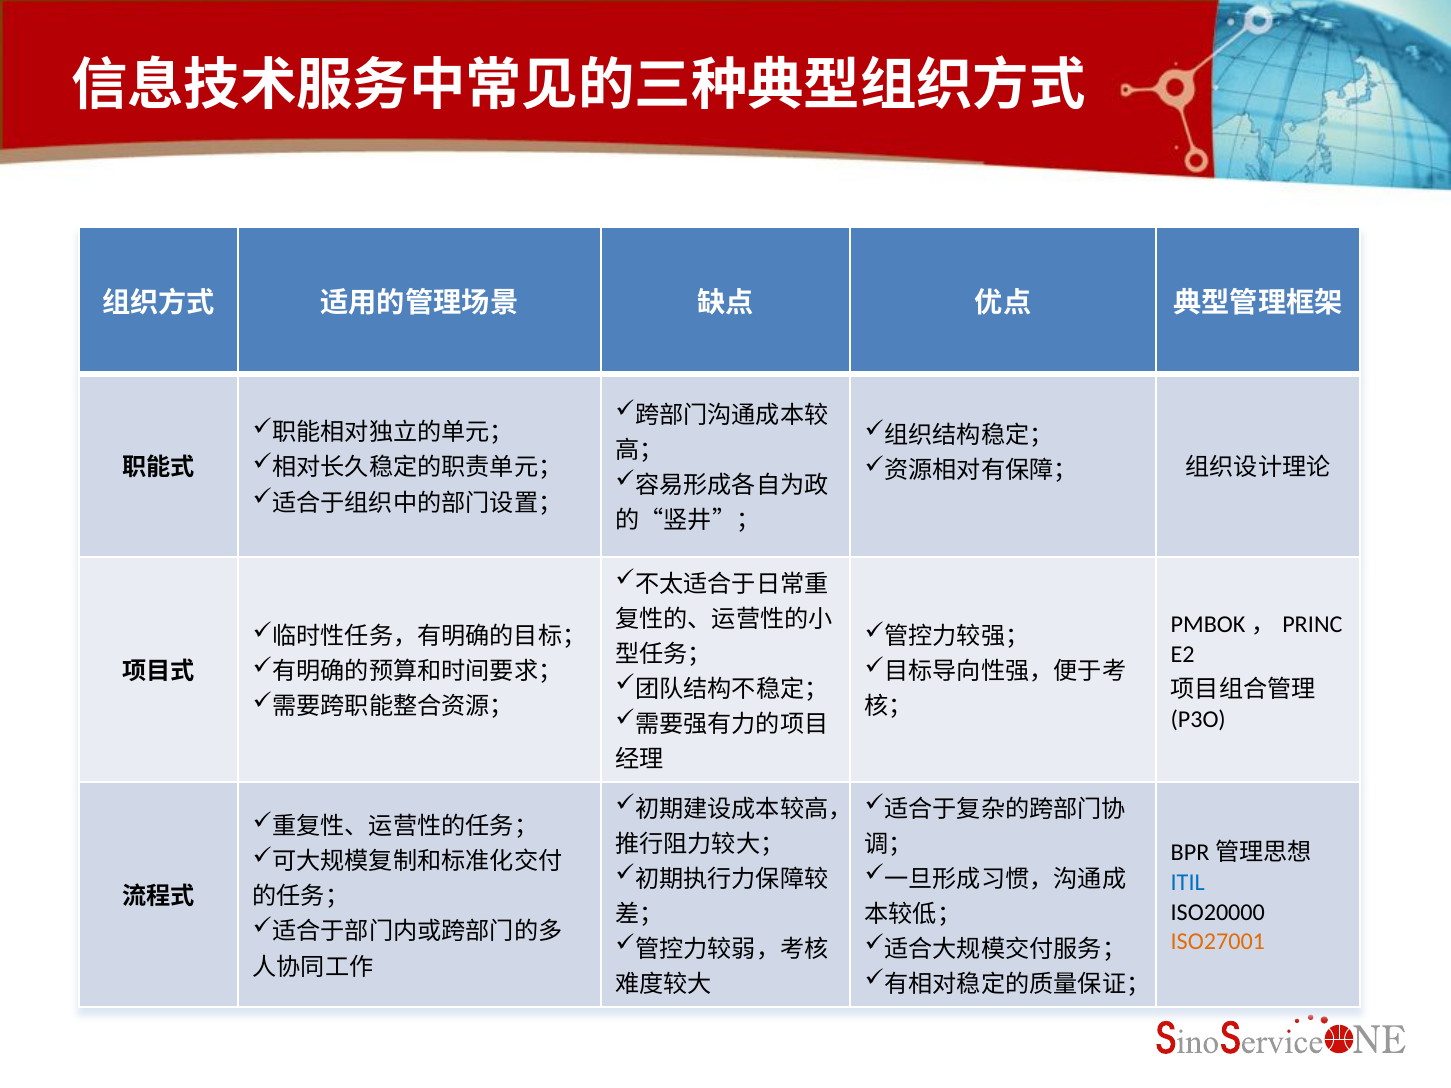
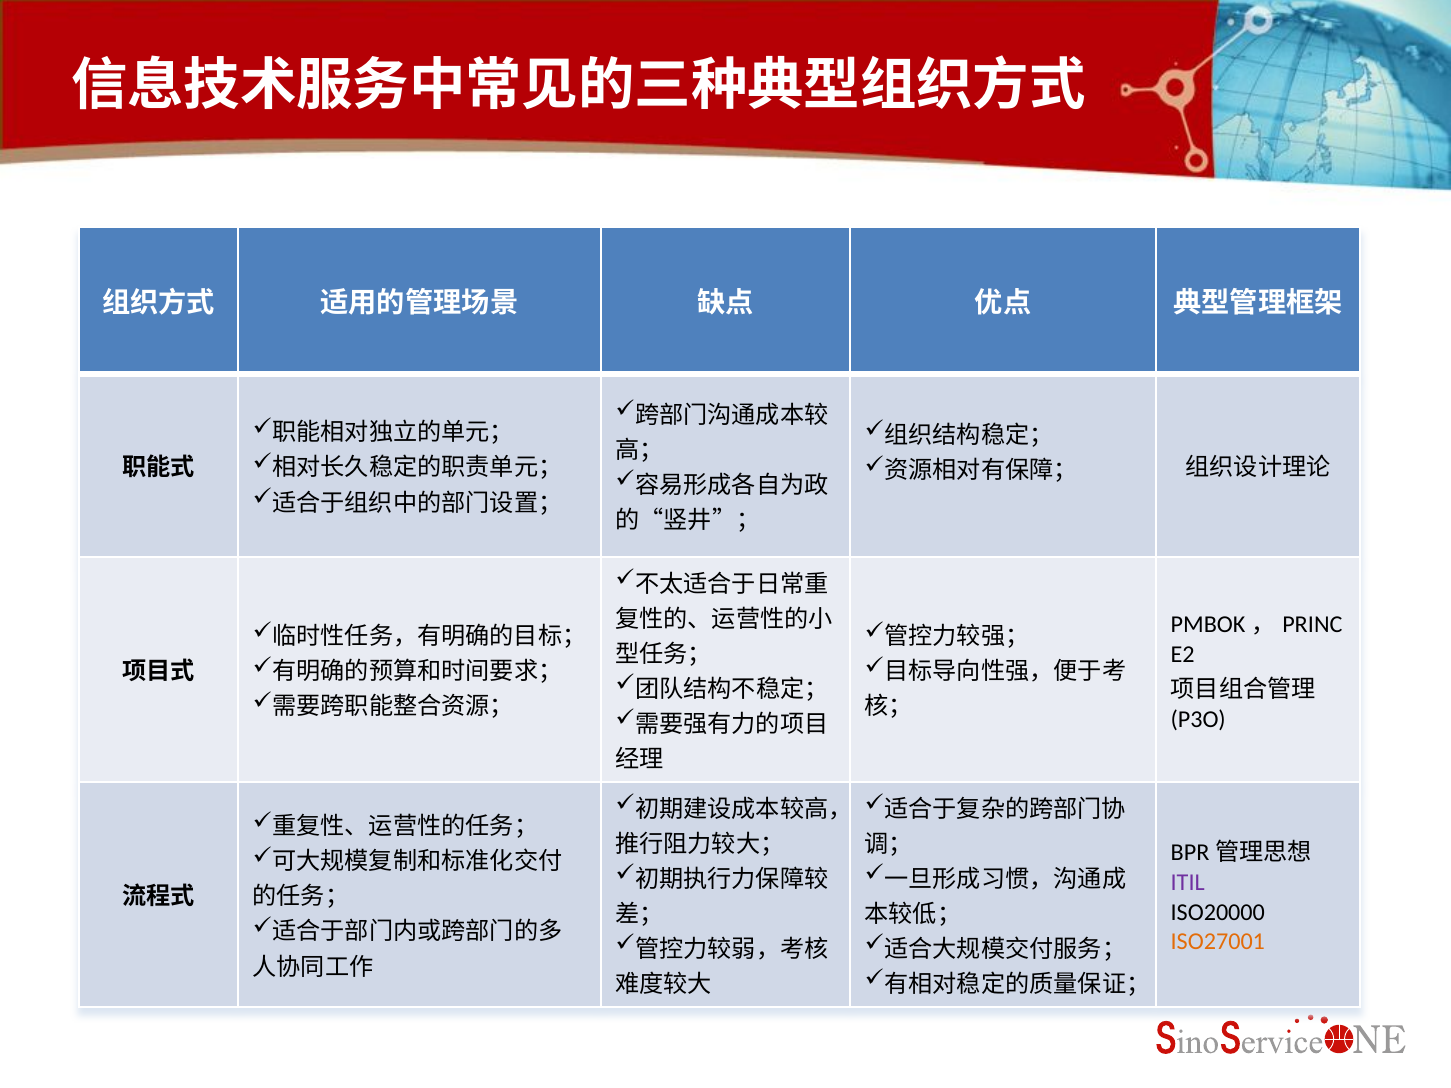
ITIL colour: blue -> purple
